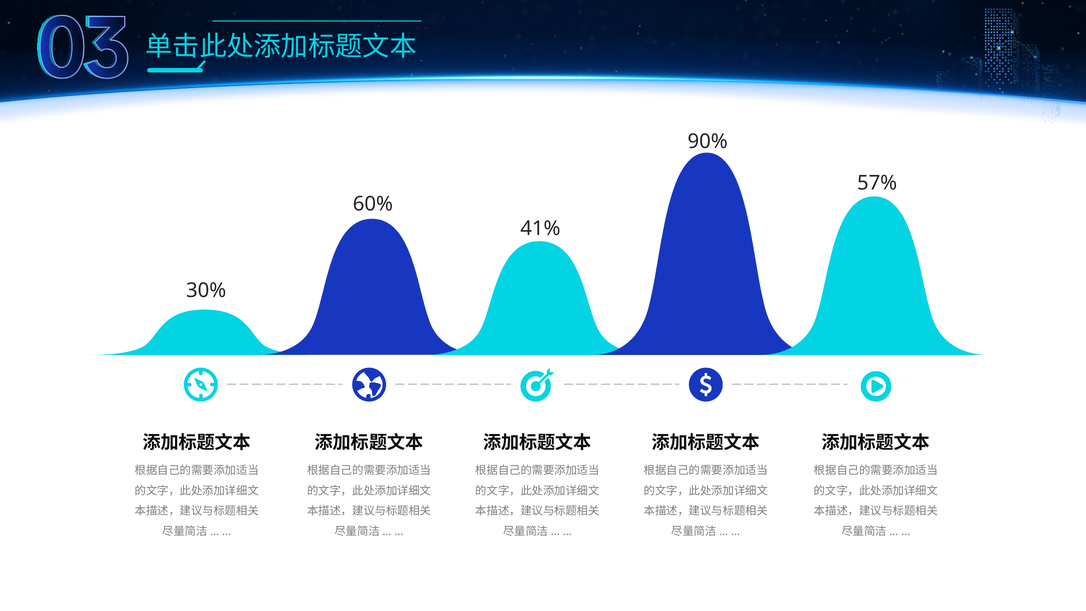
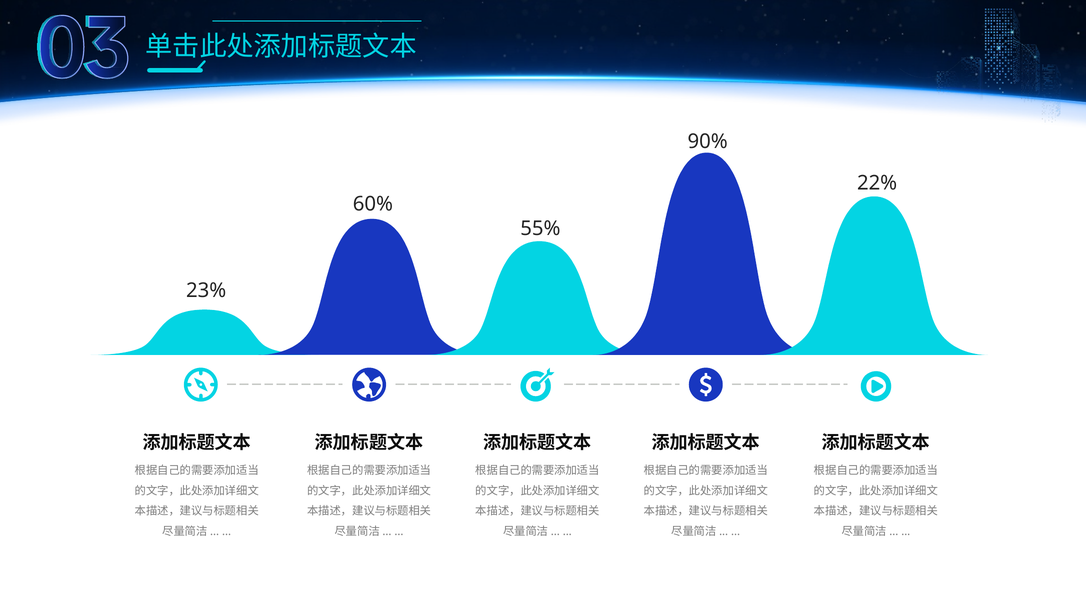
57%: 57% -> 22%
41%: 41% -> 55%
30%: 30% -> 23%
